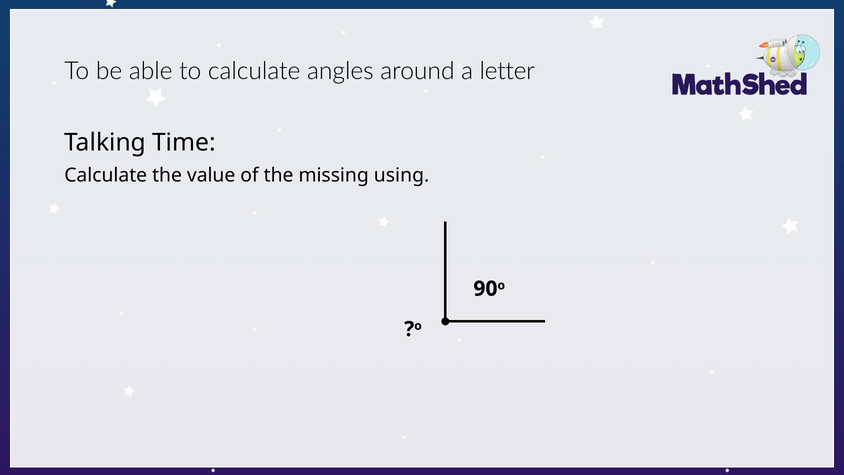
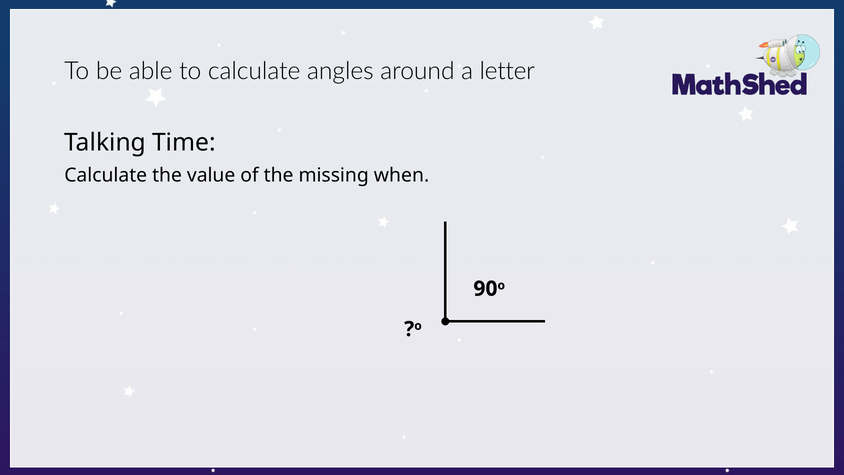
using: using -> when
